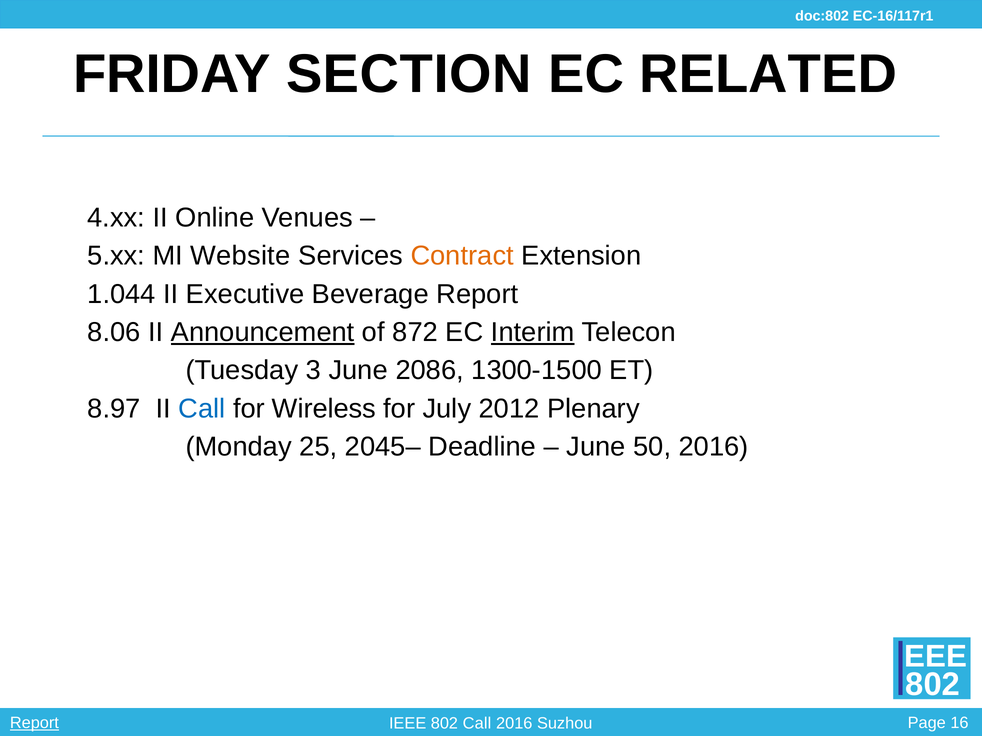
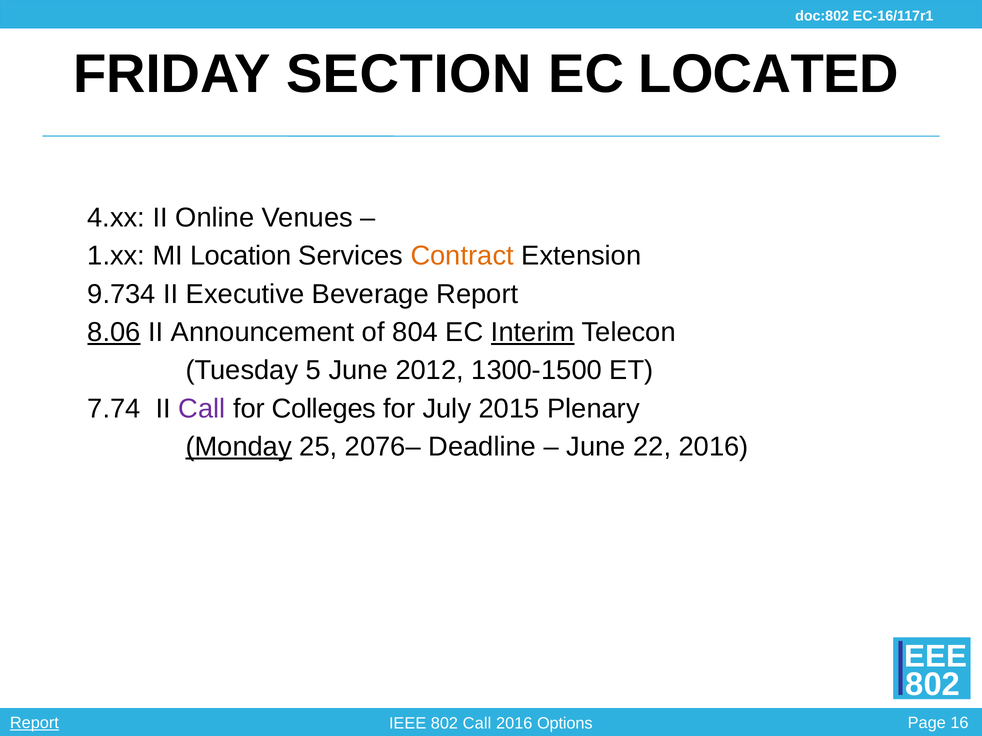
RELATED: RELATED -> LOCATED
5.xx: 5.xx -> 1.xx
Website: Website -> Location
1.044: 1.044 -> 9.734
8.06 underline: none -> present
Announcement underline: present -> none
872: 872 -> 804
3: 3 -> 5
2086: 2086 -> 2012
8.97: 8.97 -> 7.74
Call at (202, 409) colour: blue -> purple
Wireless: Wireless -> Colleges
2012: 2012 -> 2015
Monday underline: none -> present
2045–: 2045– -> 2076–
50: 50 -> 22
Suzhou: Suzhou -> Options
